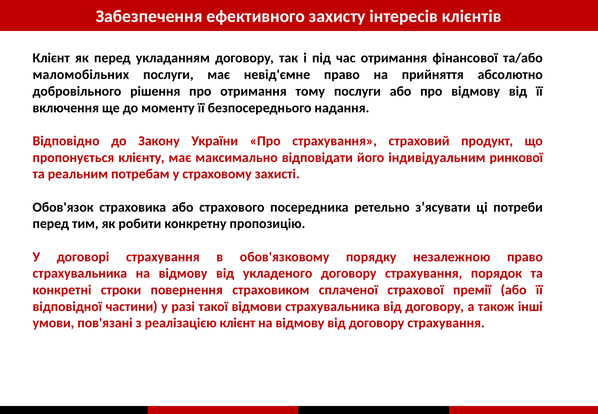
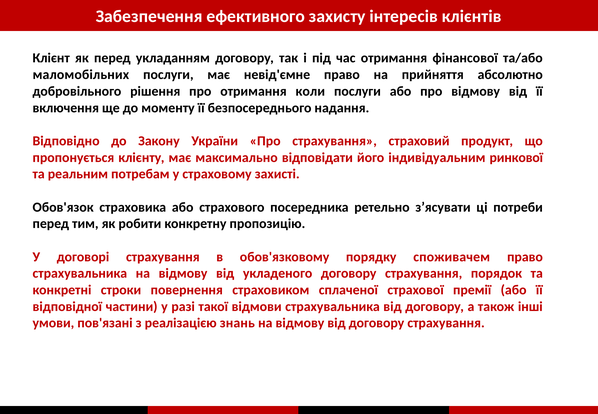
тому: тому -> коли
незалежною: незалежною -> споживачем
реалізацією клієнт: клієнт -> знань
